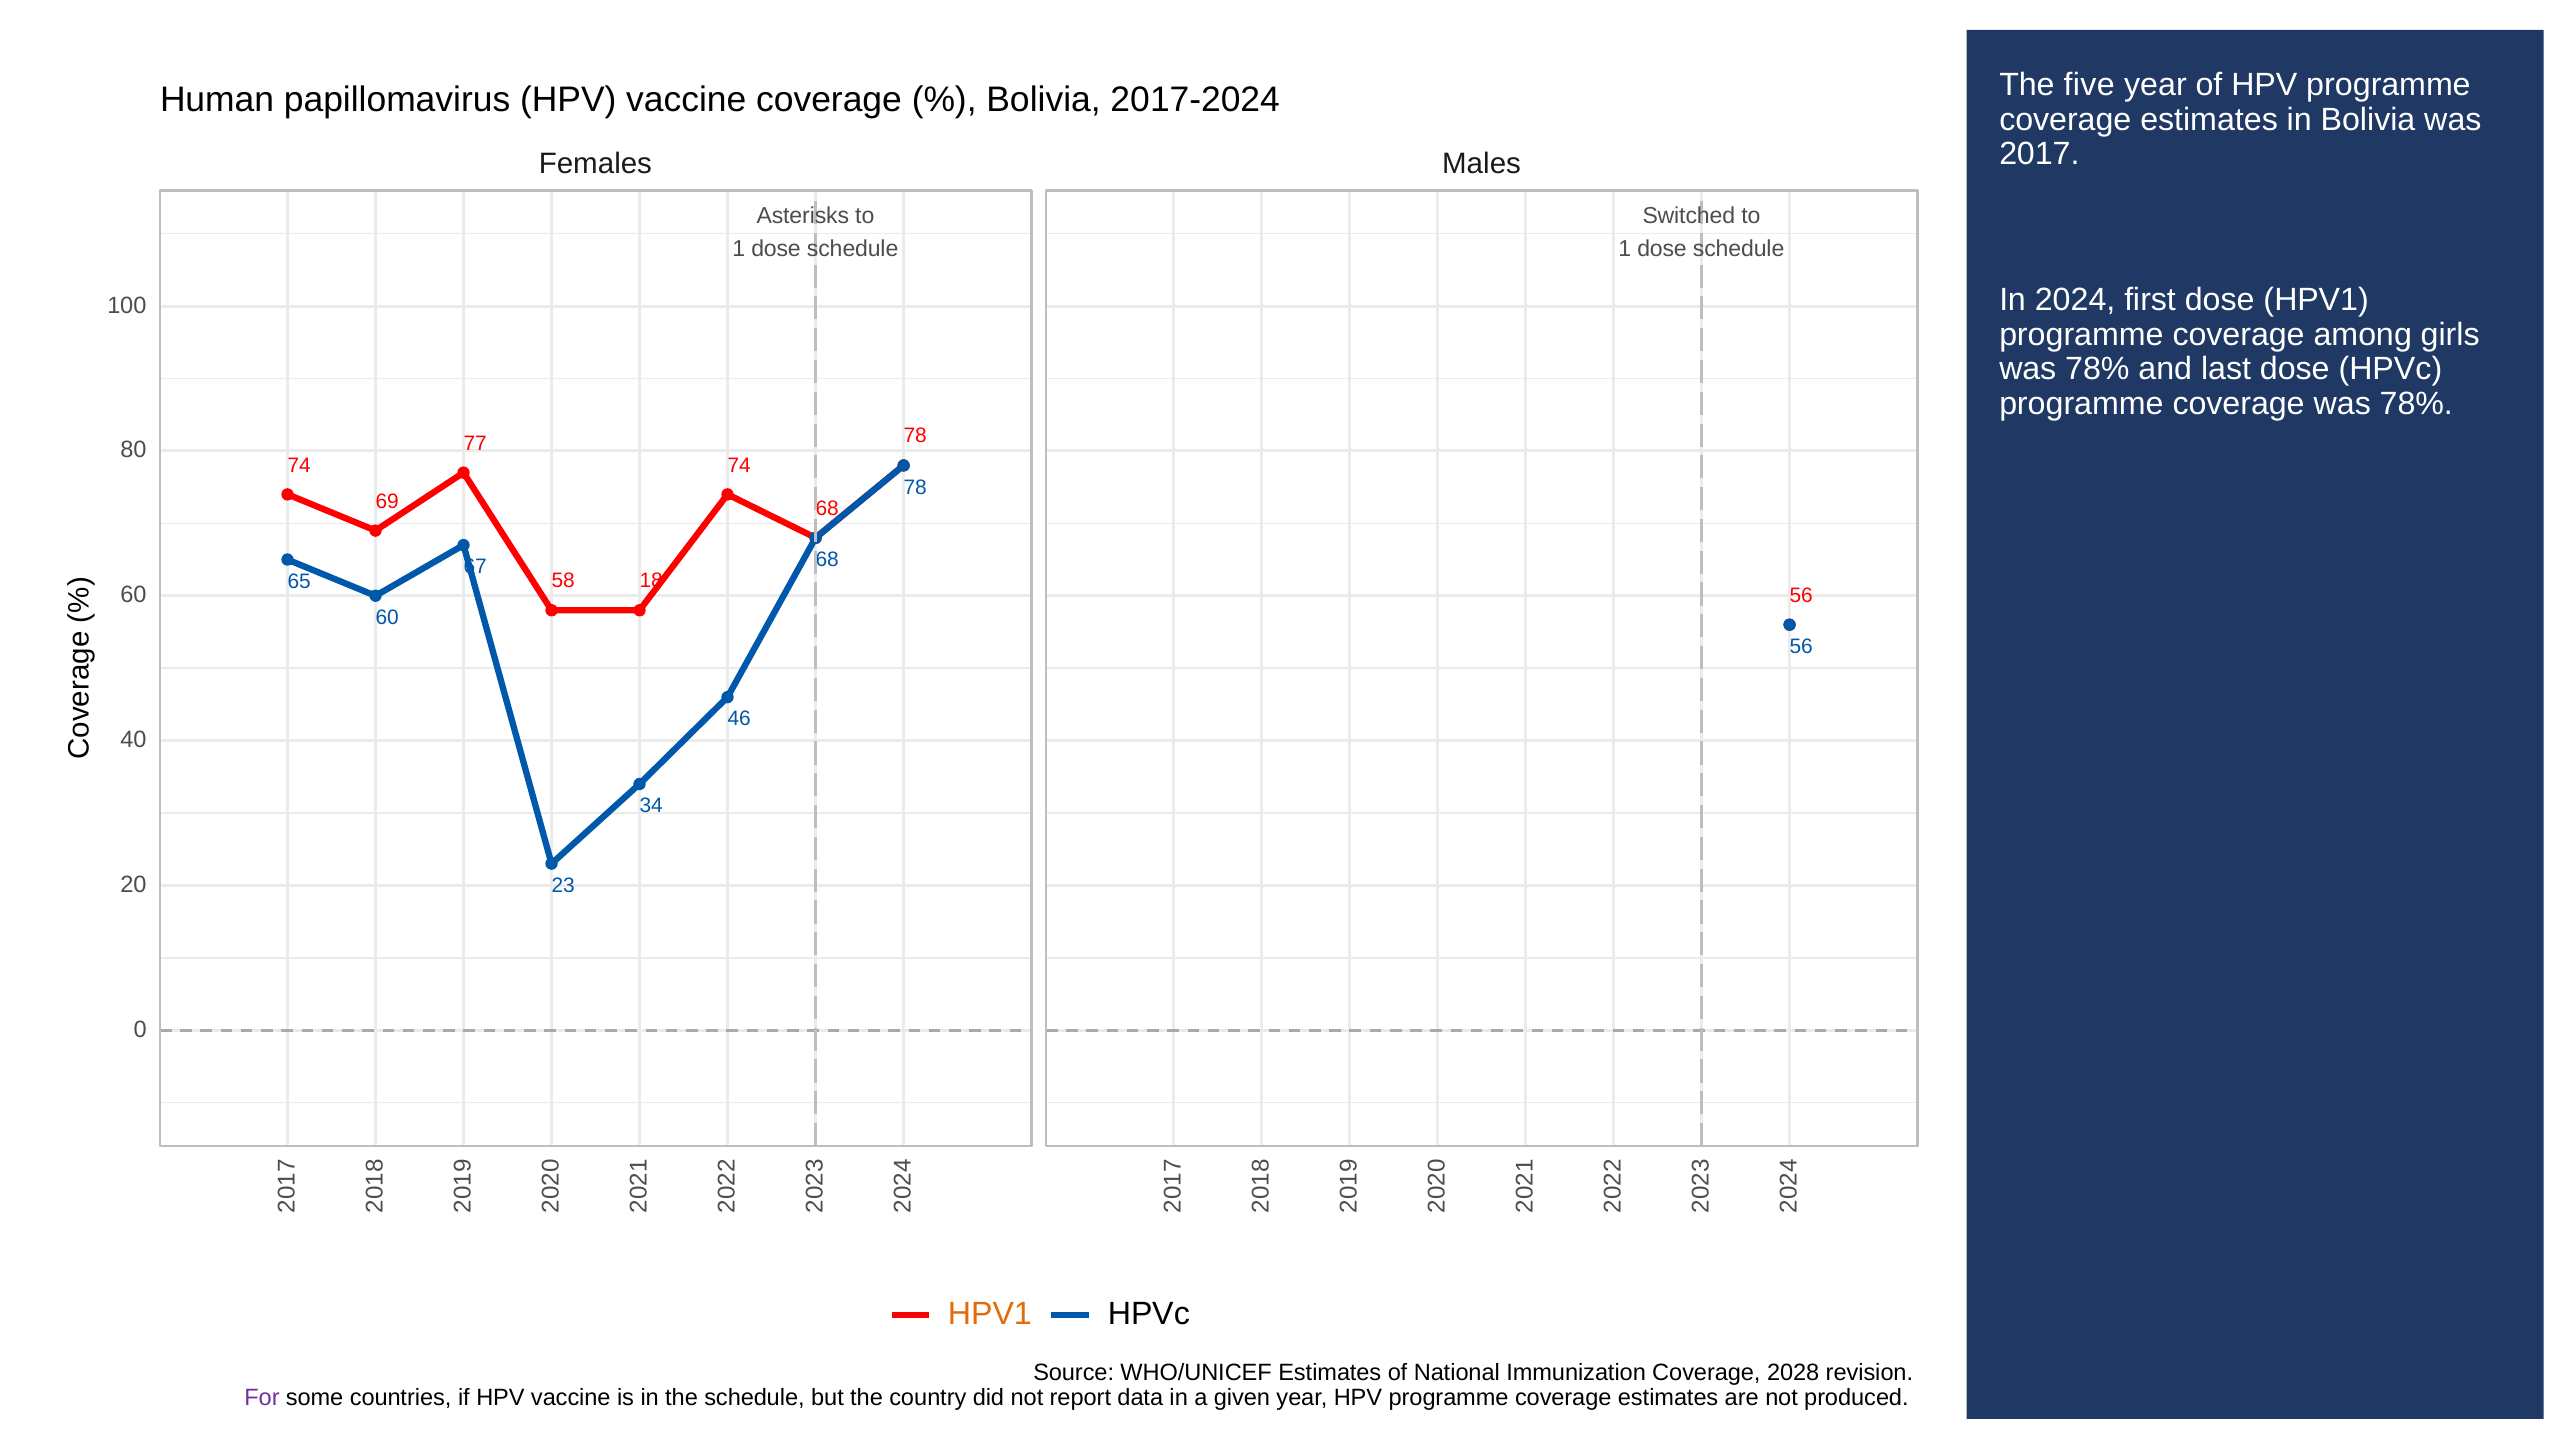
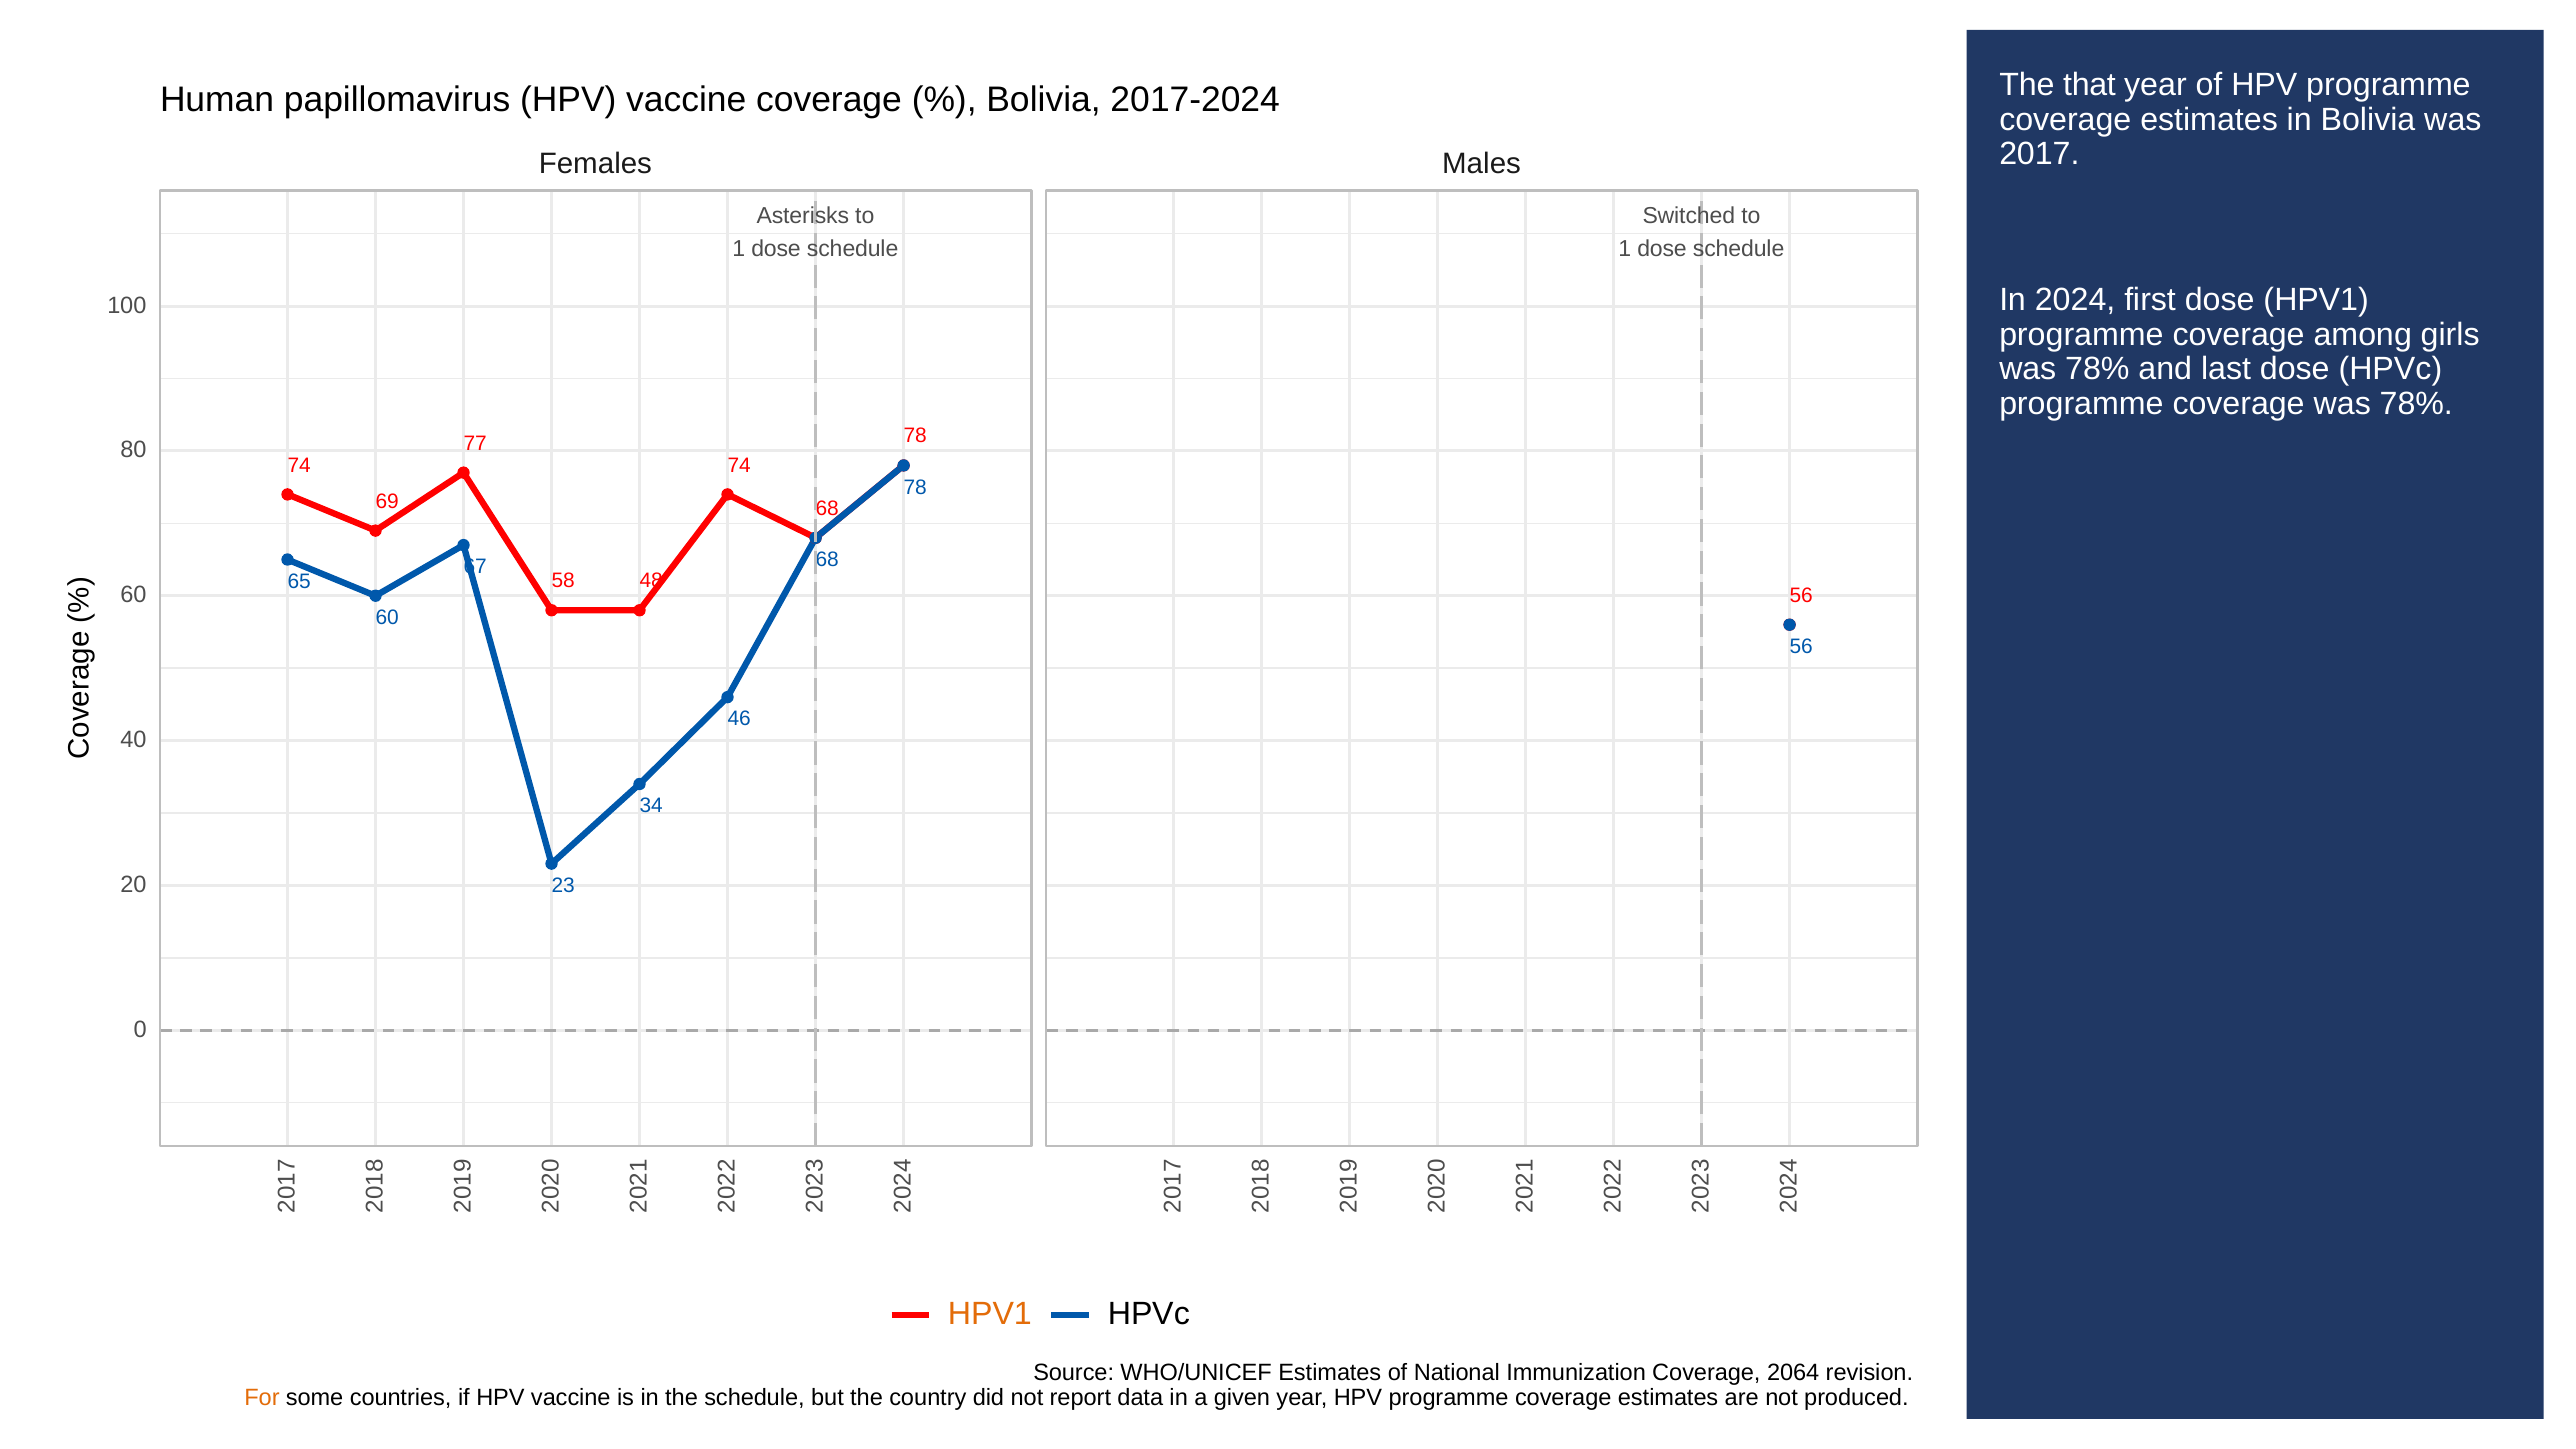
five: five -> that
18: 18 -> 48
2028: 2028 -> 2064
For colour: purple -> orange
